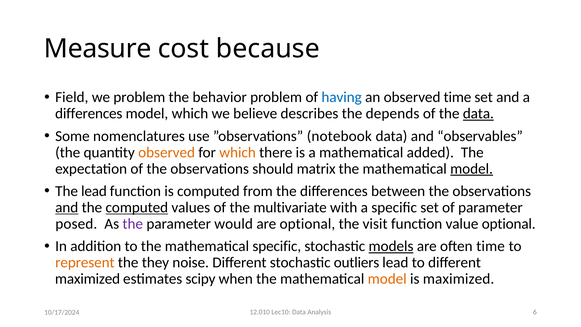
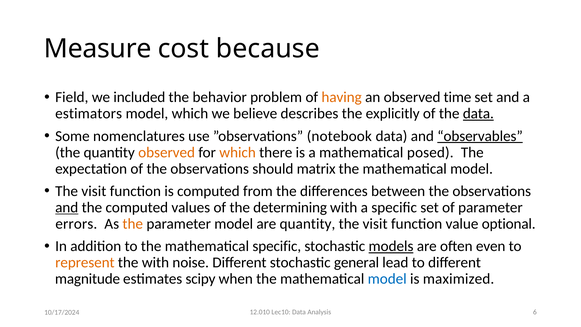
we problem: problem -> included
having colour: blue -> orange
differences at (89, 114): differences -> estimators
depends: depends -> explicitly
observables underline: none -> present
added: added -> posed
model at (472, 169) underline: present -> none
lead at (94, 191): lead -> visit
computed at (137, 207) underline: present -> none
multivariate: multivariate -> determining
posed: posed -> errors
the at (133, 224) colour: purple -> orange
parameter would: would -> model
are optional: optional -> quantity
often time: time -> even
the they: they -> with
outliers: outliers -> general
maximized at (88, 279): maximized -> magnitude
model at (387, 279) colour: orange -> blue
